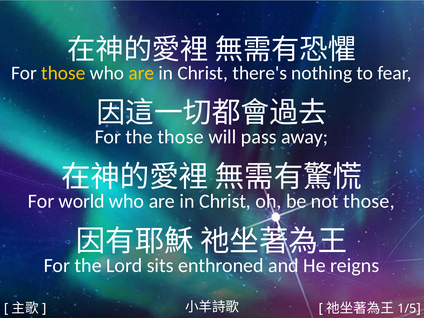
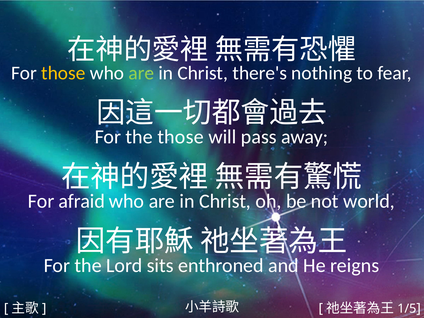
are at (141, 73) colour: yellow -> light green
world: world -> afraid
not those: those -> world
